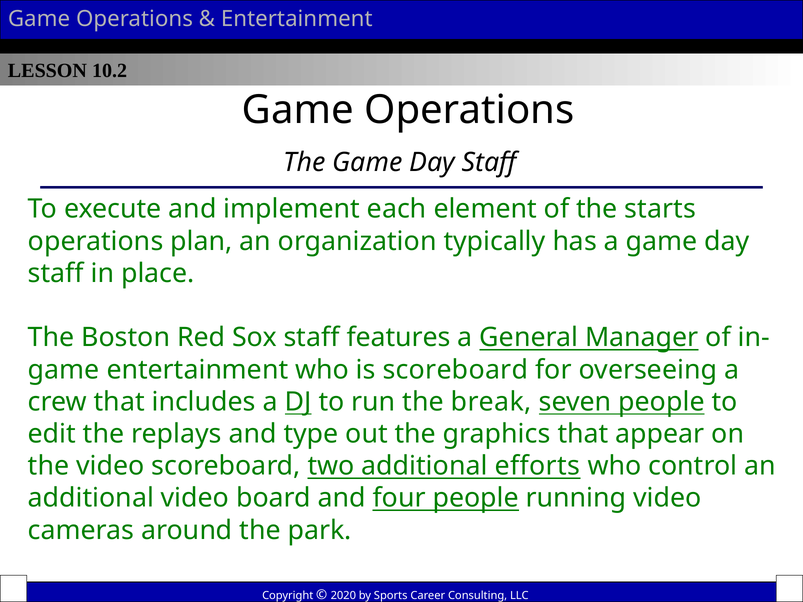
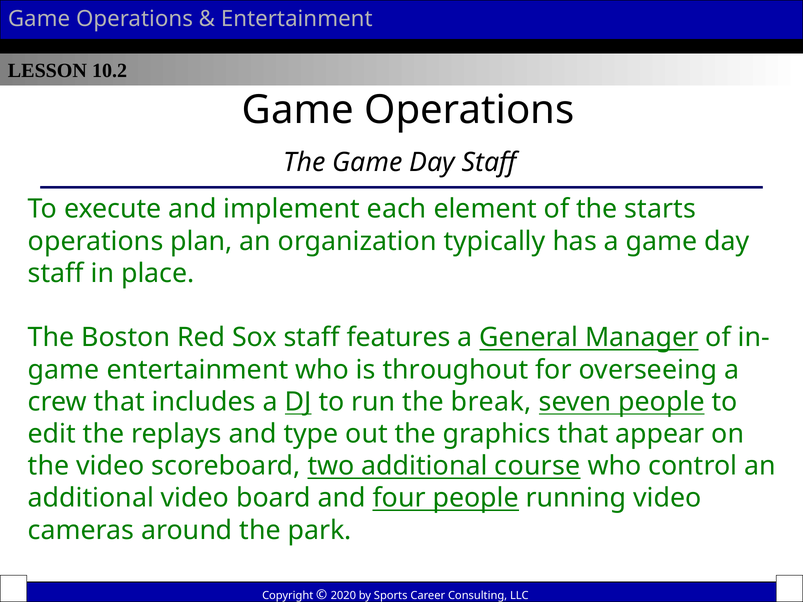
is scoreboard: scoreboard -> throughout
efforts: efforts -> course
